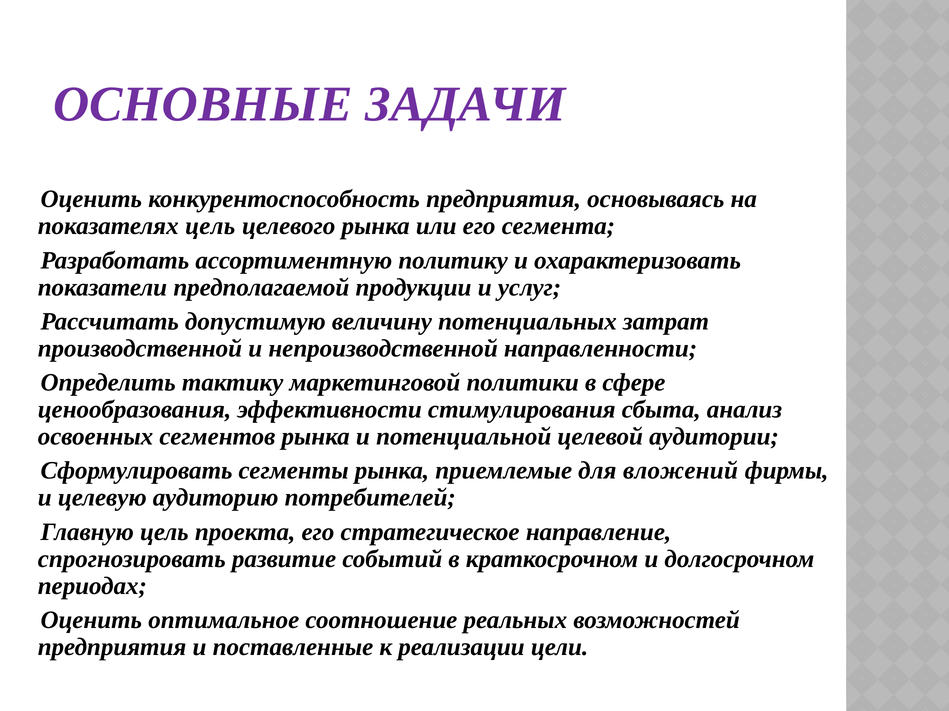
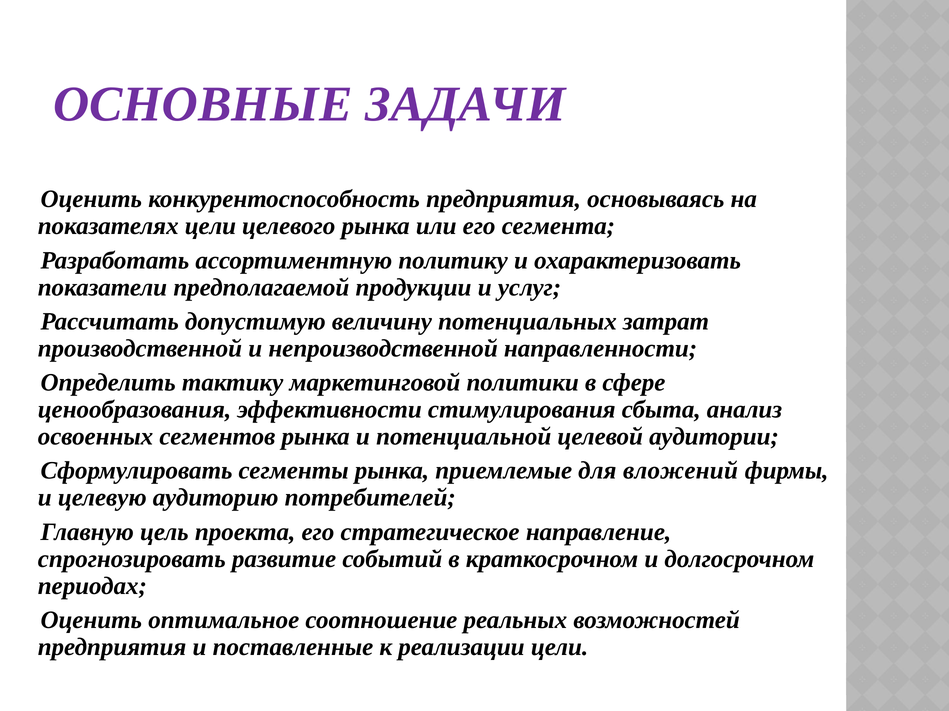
показателях цель: цель -> цели
